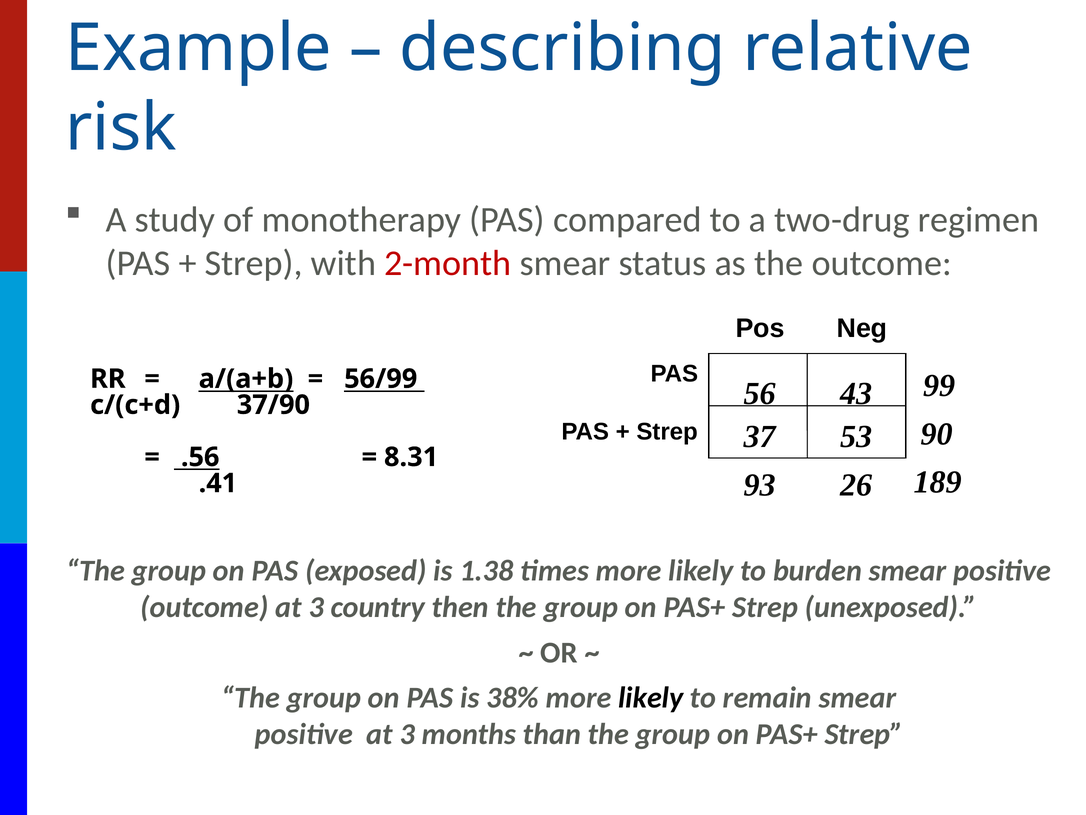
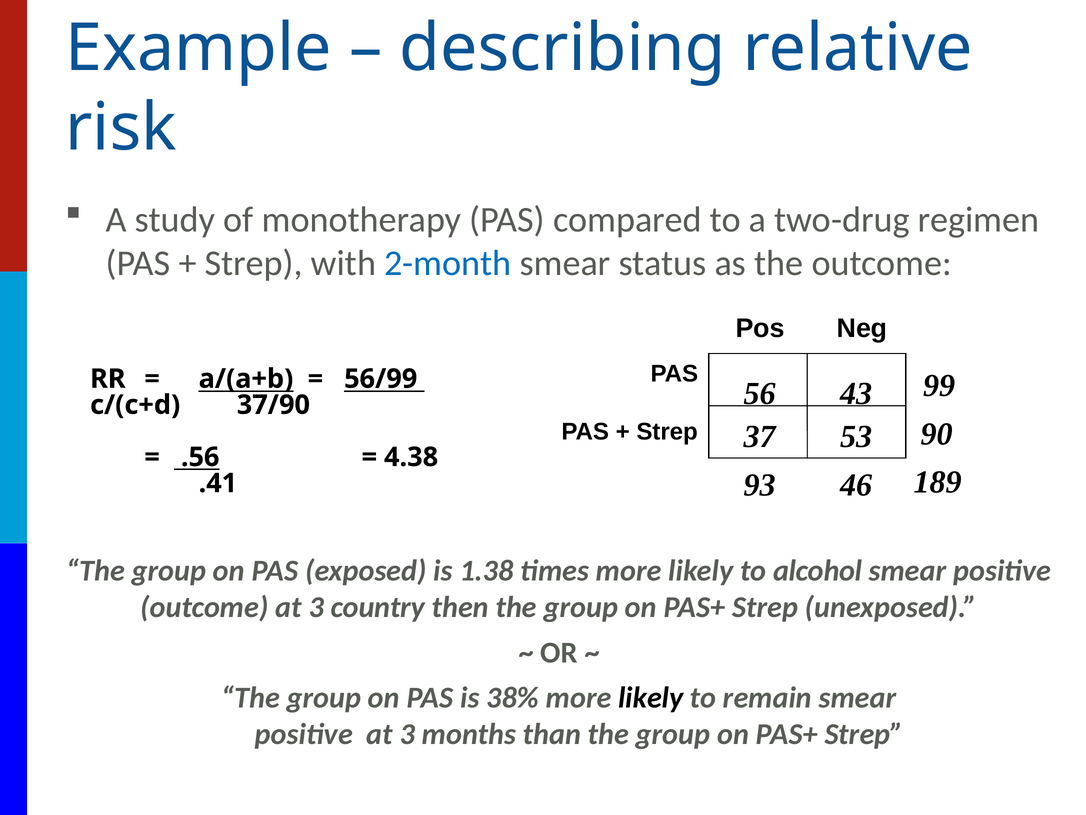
2-month colour: red -> blue
8.31: 8.31 -> 4.38
26: 26 -> 46
burden: burden -> alcohol
